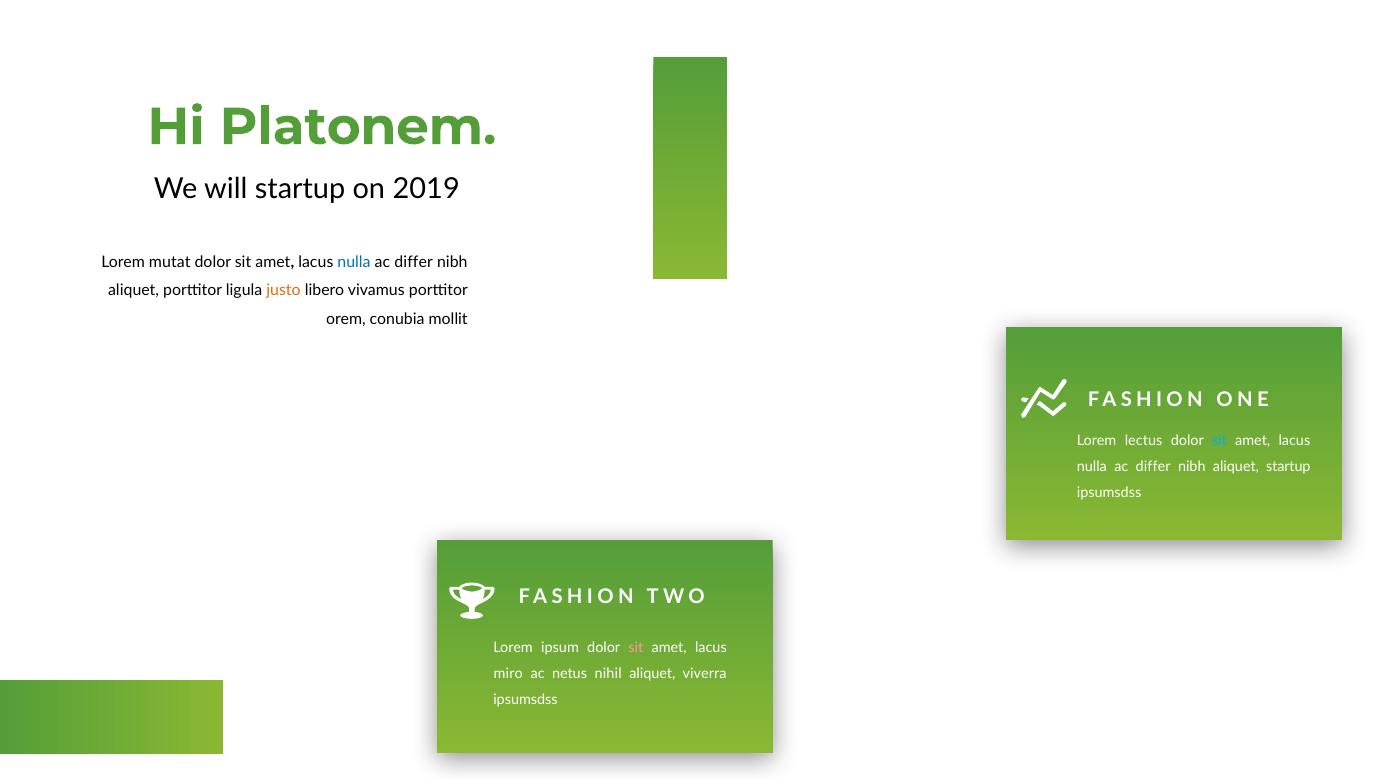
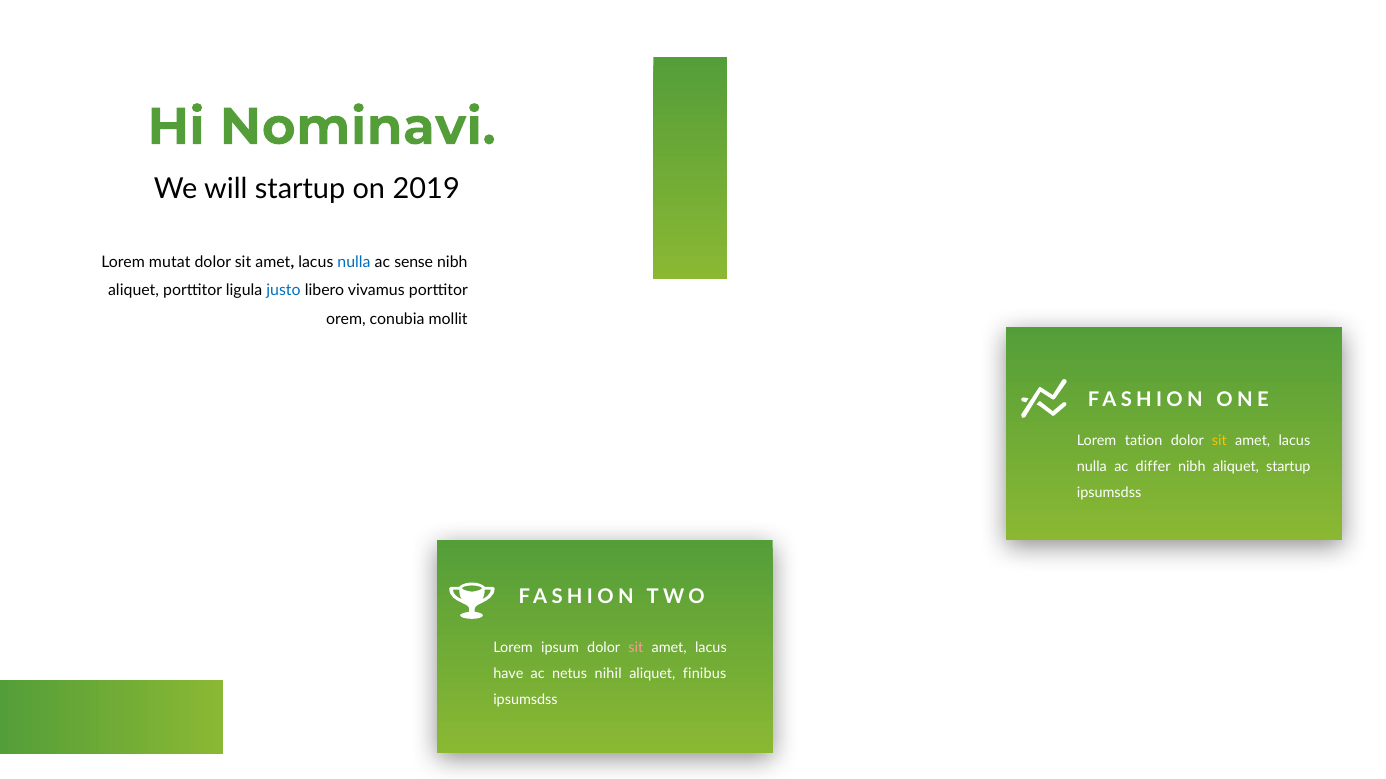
Platonem: Platonem -> Nominavi
differ at (414, 262): differ -> sense
justo colour: orange -> blue
lectus: lectus -> tation
sit at (1219, 441) colour: light blue -> yellow
miro: miro -> have
viverra: viverra -> finibus
